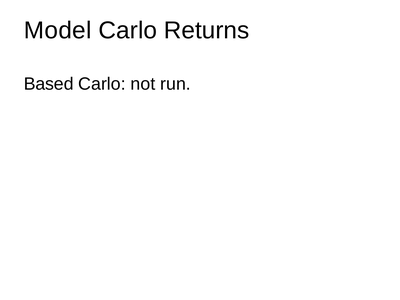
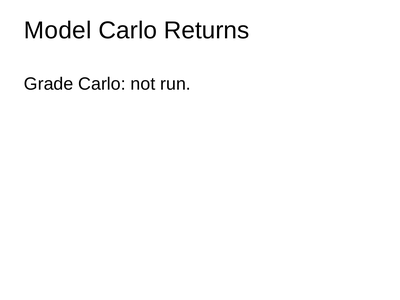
Based: Based -> Grade
